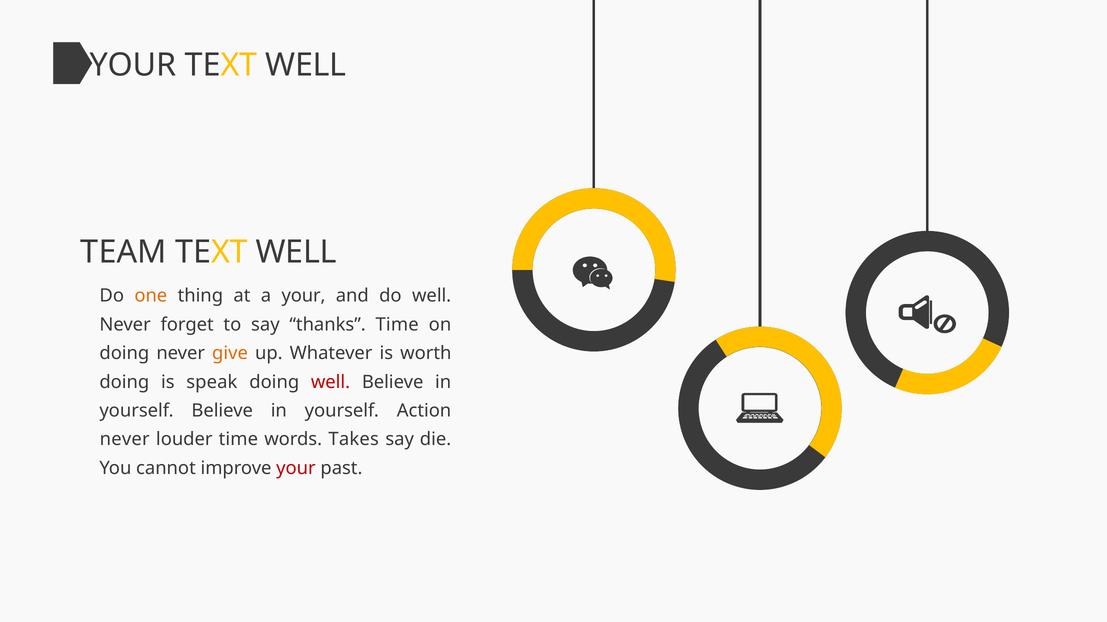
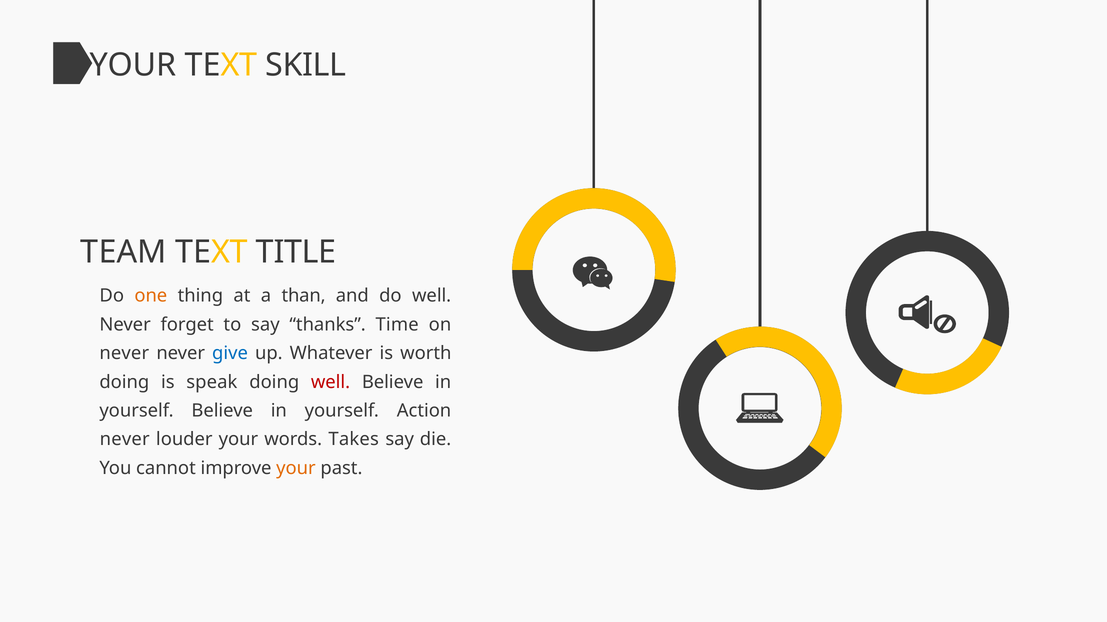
YOUR TEXT WELL: WELL -> SKILL
WELL at (296, 252): WELL -> TITLE
a your: your -> than
doing at (124, 354): doing -> never
give colour: orange -> blue
louder time: time -> your
your at (296, 469) colour: red -> orange
